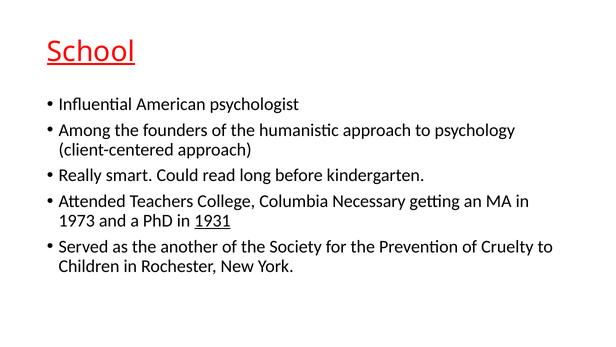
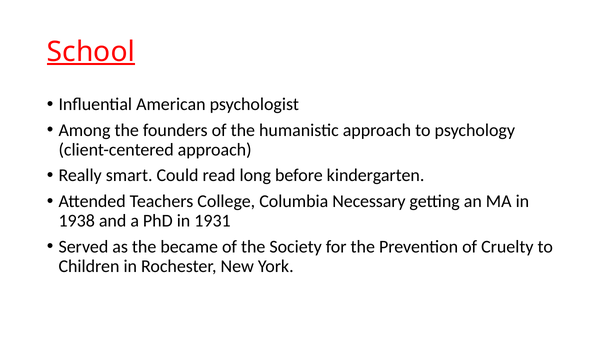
1973: 1973 -> 1938
1931 underline: present -> none
another: another -> became
